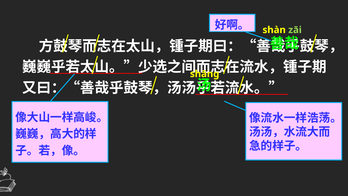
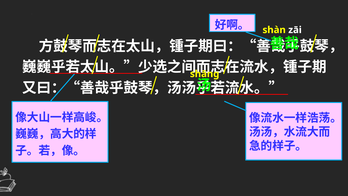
zāi colour: light green -> white
